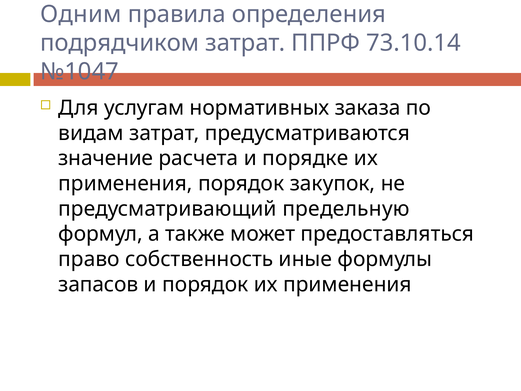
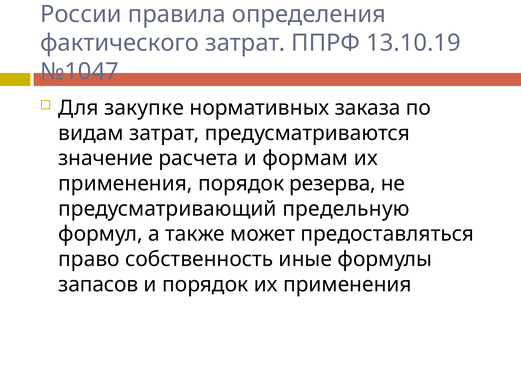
Одним: Одним -> России
подрядчиком: подрядчиком -> фактического
73.10.14: 73.10.14 -> 13.10.19
услугам: услугам -> закупке
порядке: порядке -> формам
закупок: закупок -> резерва
